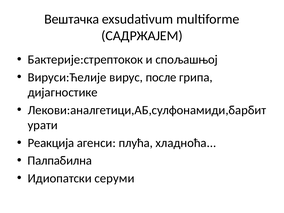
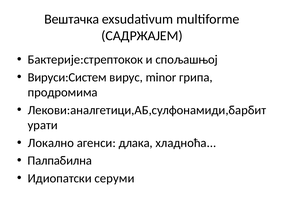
Вируси:Ћелије: Вируси:Ћелије -> Вируси:Систем
после: после -> minor
дијагностике: дијагностике -> продромима
Реакција: Реакција -> Локално
плућа: плућа -> длака
